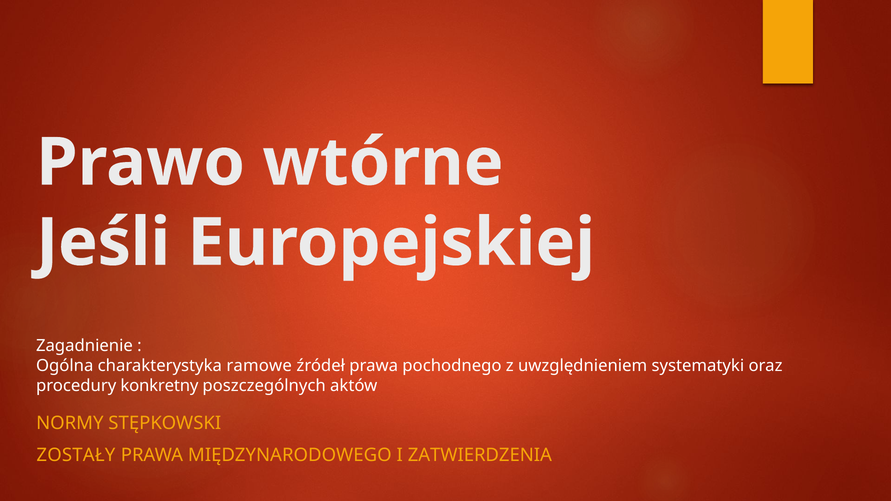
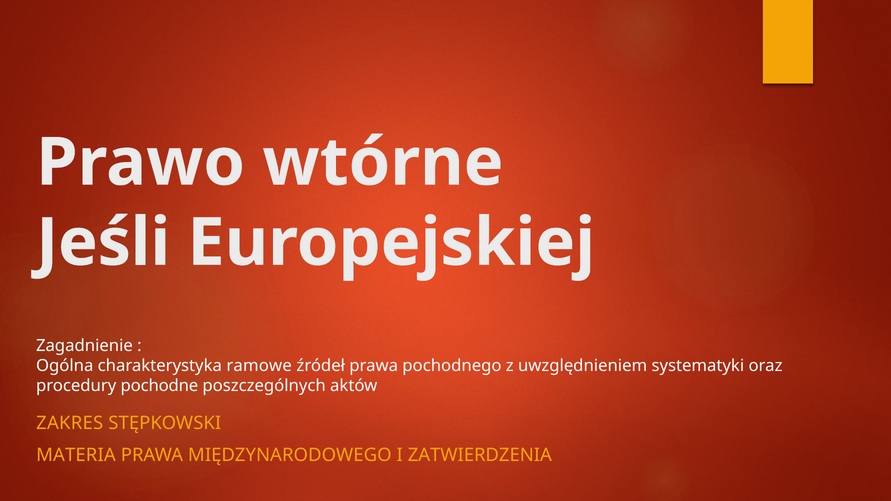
konkretny: konkretny -> pochodne
NORMY: NORMY -> ZAKRES
ZOSTAŁY: ZOSTAŁY -> MATERIA
